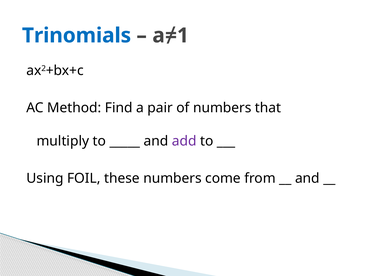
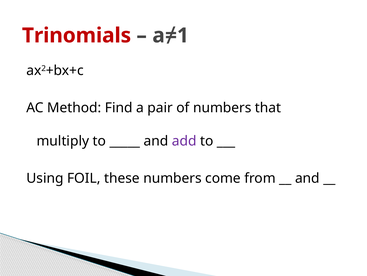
Trinomials colour: blue -> red
